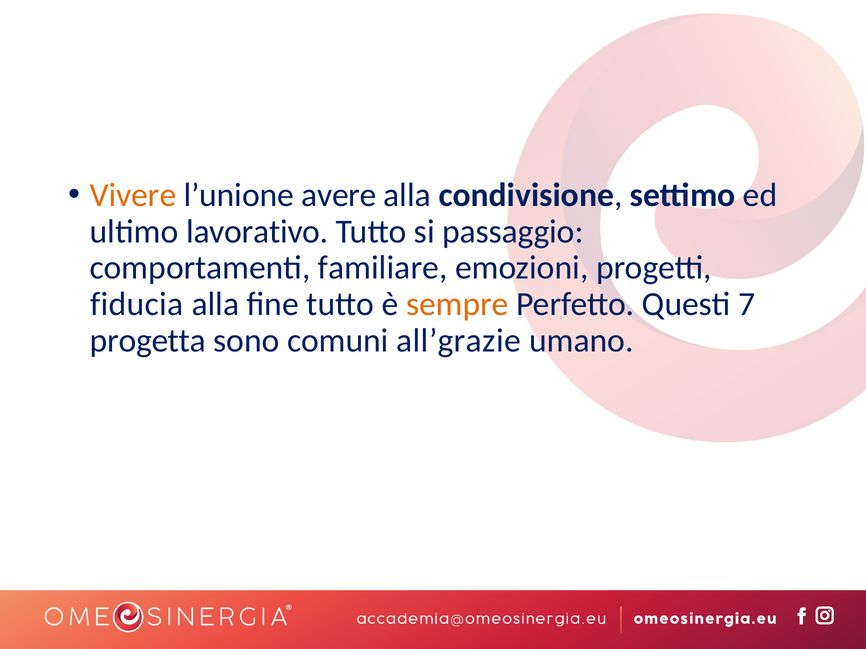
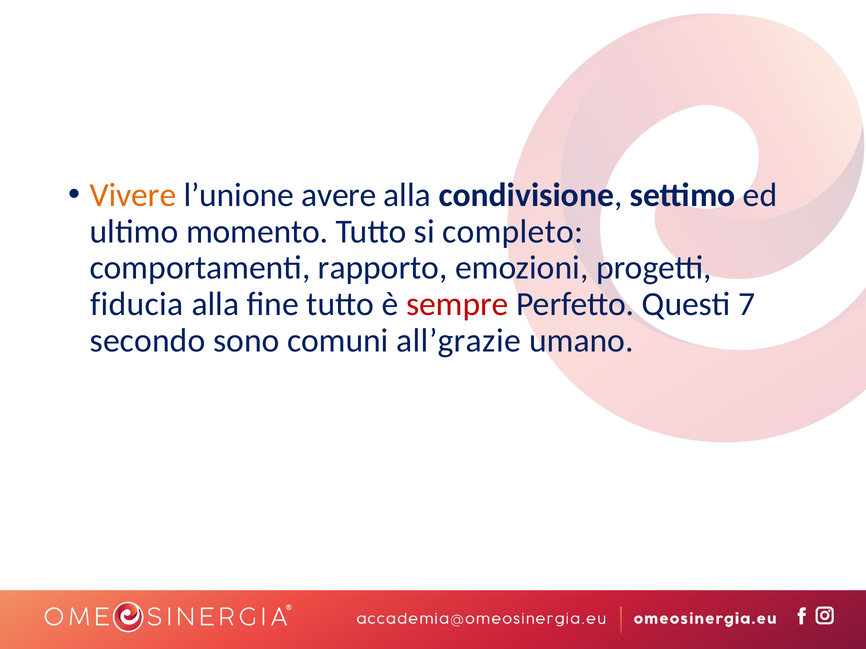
lavorativo: lavorativo -> momento
passaggio: passaggio -> completo
familiare: familiare -> rapporto
sempre colour: orange -> red
progetta: progetta -> secondo
